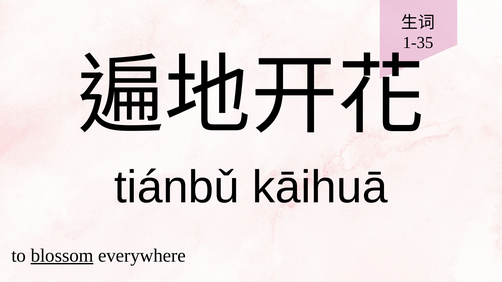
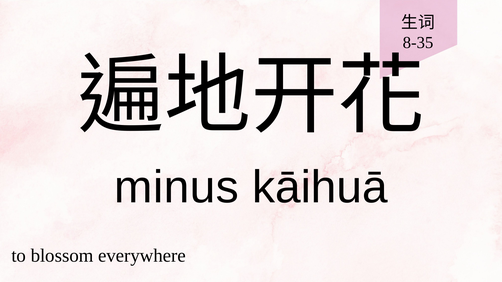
1-35: 1-35 -> 8-35
tiánbǔ: tiánbǔ -> minus
blossom underline: present -> none
